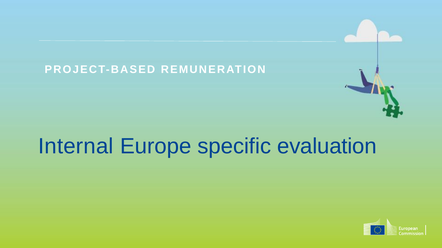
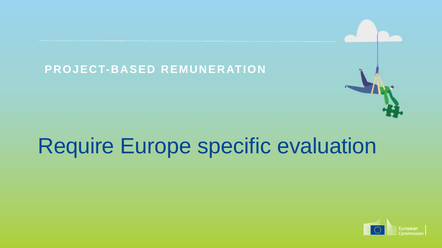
Internal: Internal -> Require
